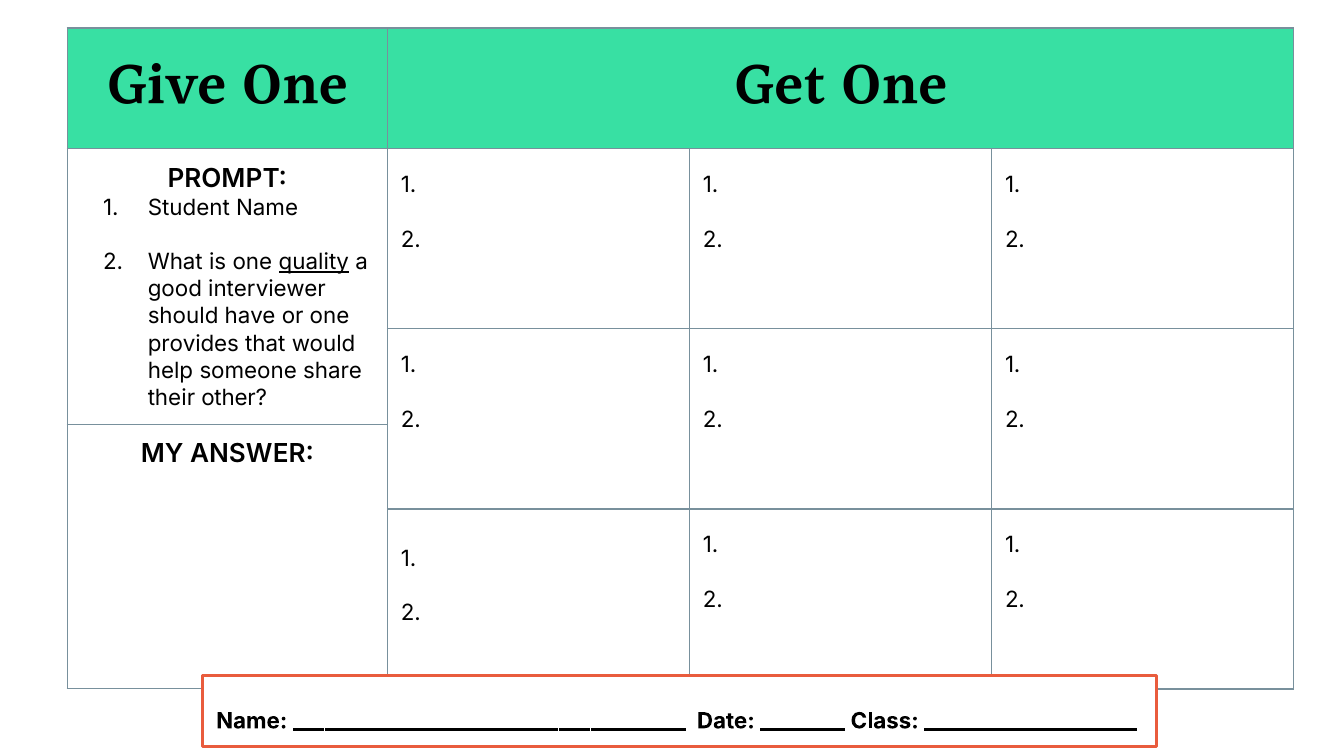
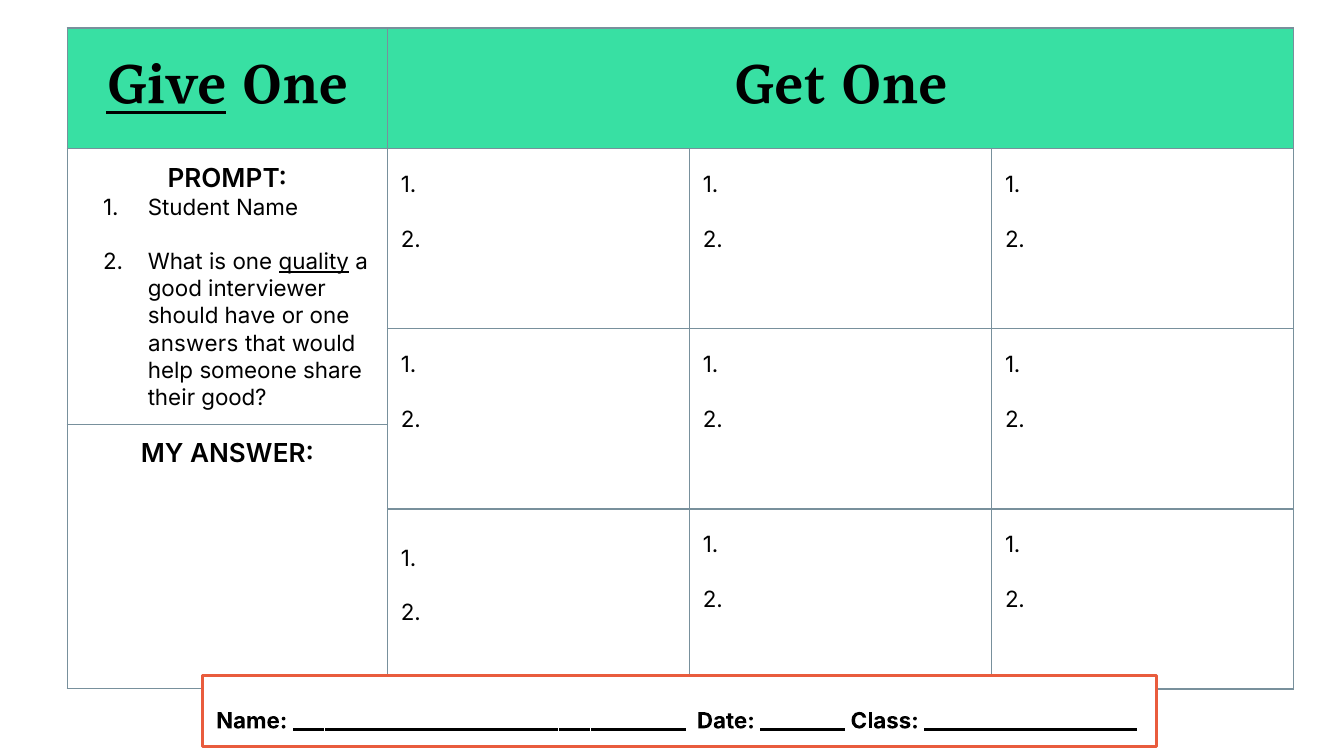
Give underline: none -> present
provides: provides -> answers
their other: other -> good
